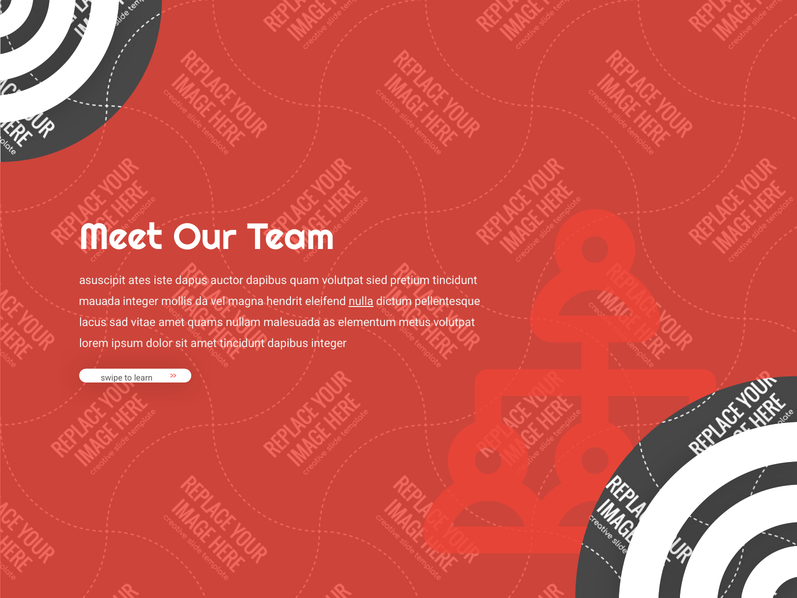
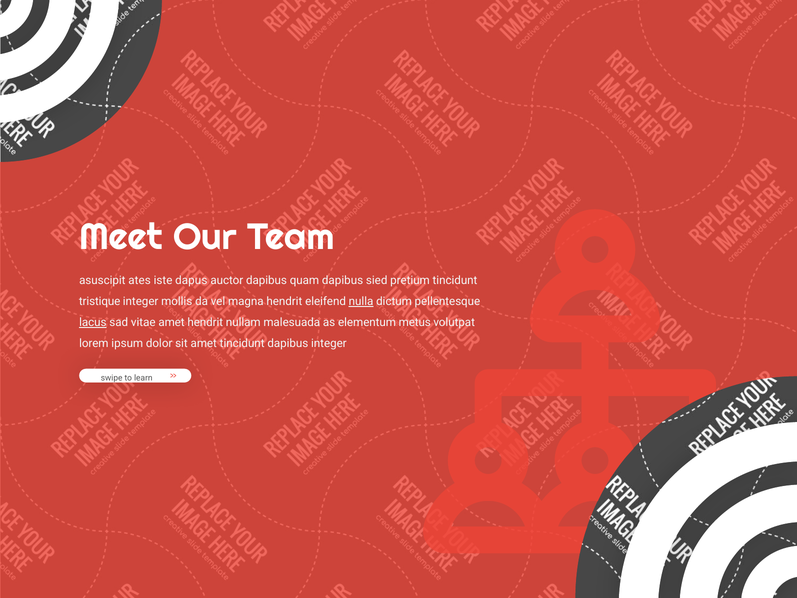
quam volutpat: volutpat -> dapibus
mauada: mauada -> tristique
lacus underline: none -> present
amet quams: quams -> hendrit
